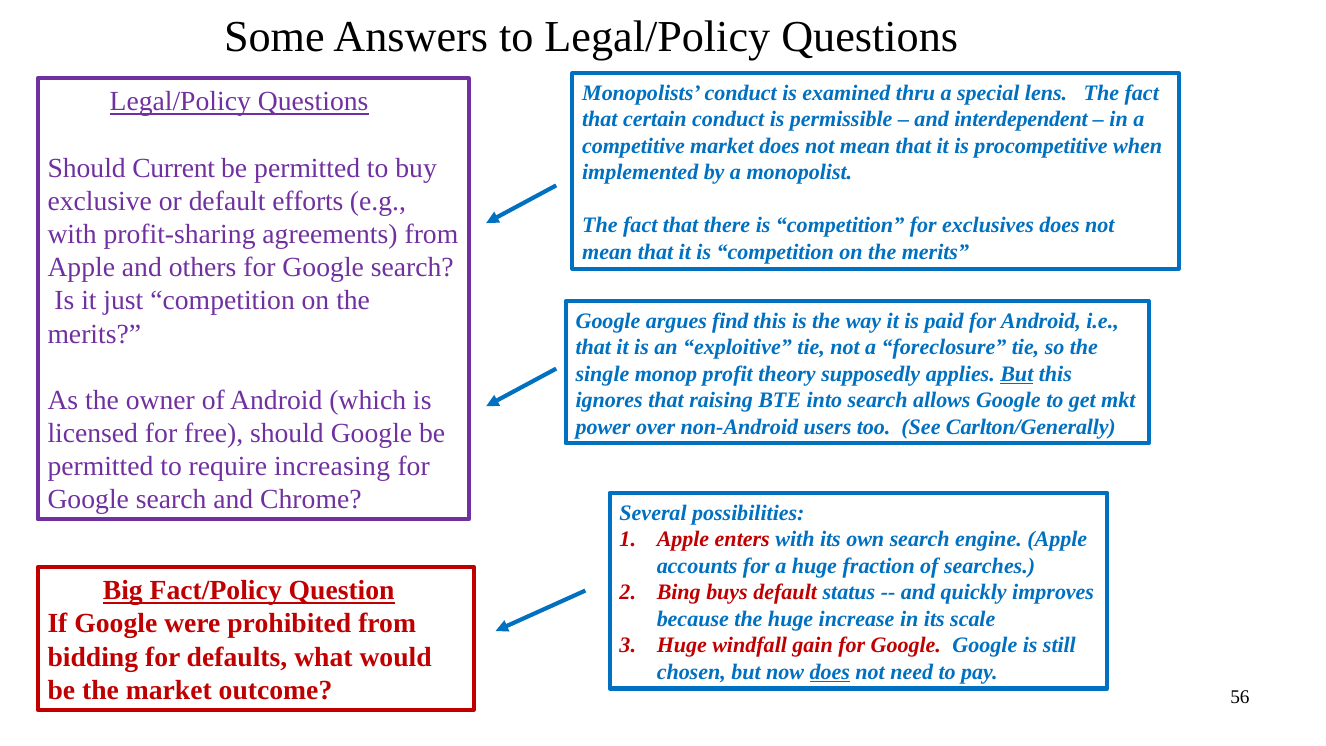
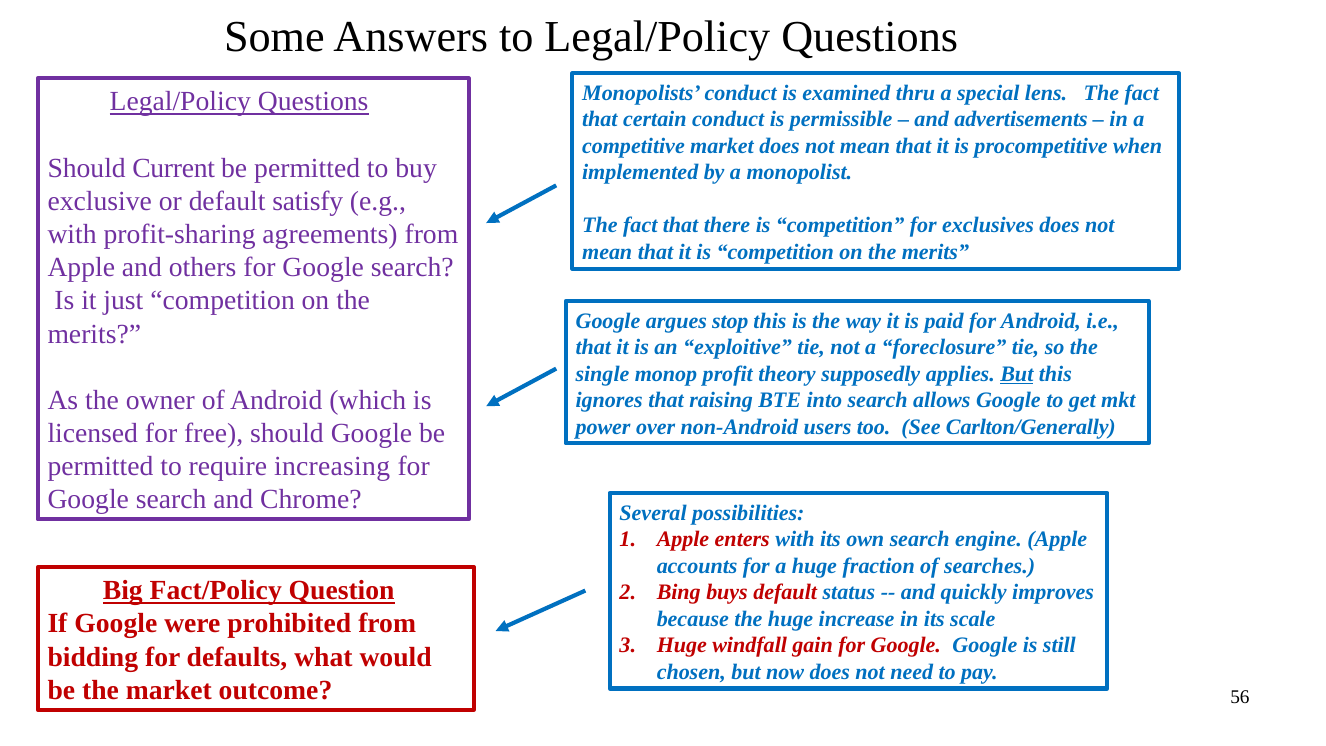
interdependent: interdependent -> advertisements
efforts: efforts -> satisfy
find: find -> stop
does at (830, 672) underline: present -> none
